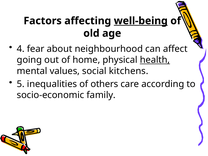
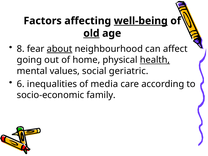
old underline: none -> present
4: 4 -> 8
about underline: none -> present
kitchens: kitchens -> geriatric
5: 5 -> 6
others: others -> media
